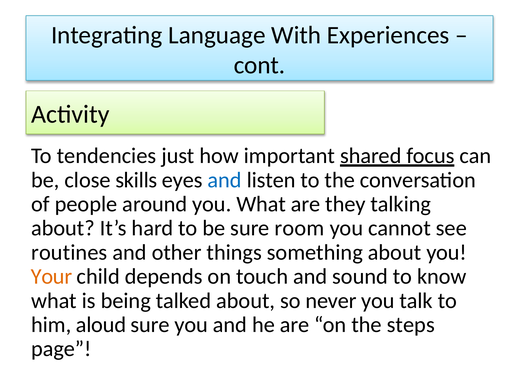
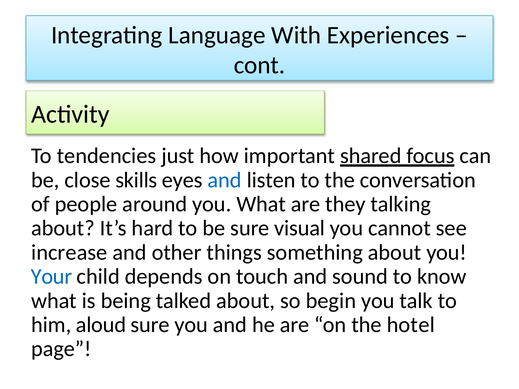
room: room -> visual
routines: routines -> increase
Your colour: orange -> blue
never: never -> begin
steps: steps -> hotel
